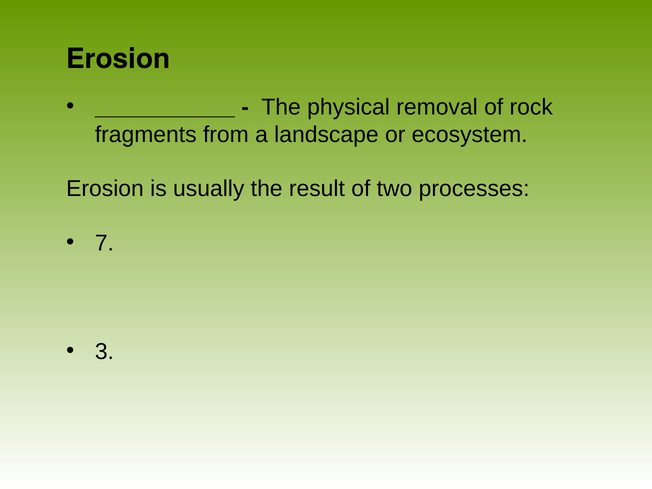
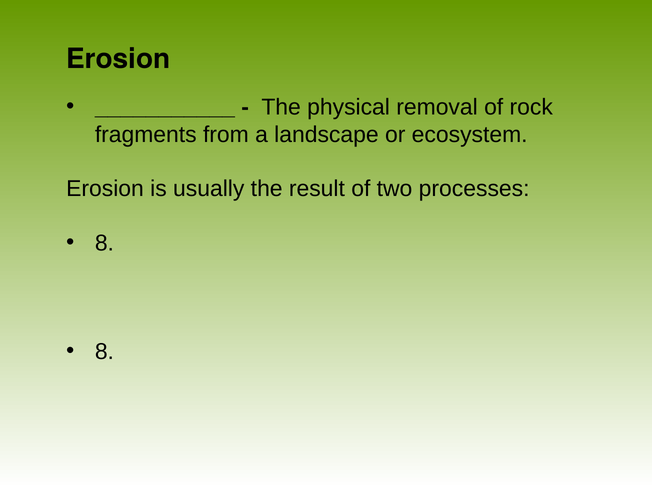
7 at (104, 243): 7 -> 8
3 at (104, 352): 3 -> 8
